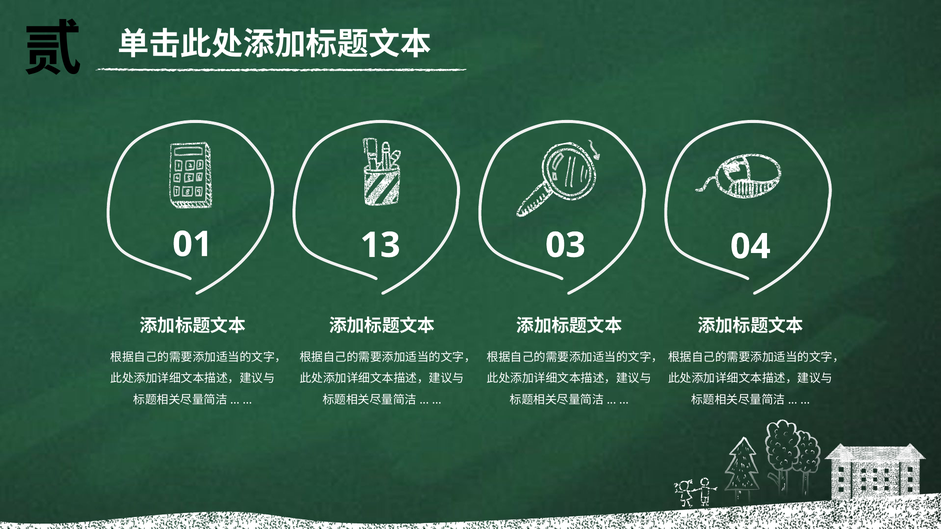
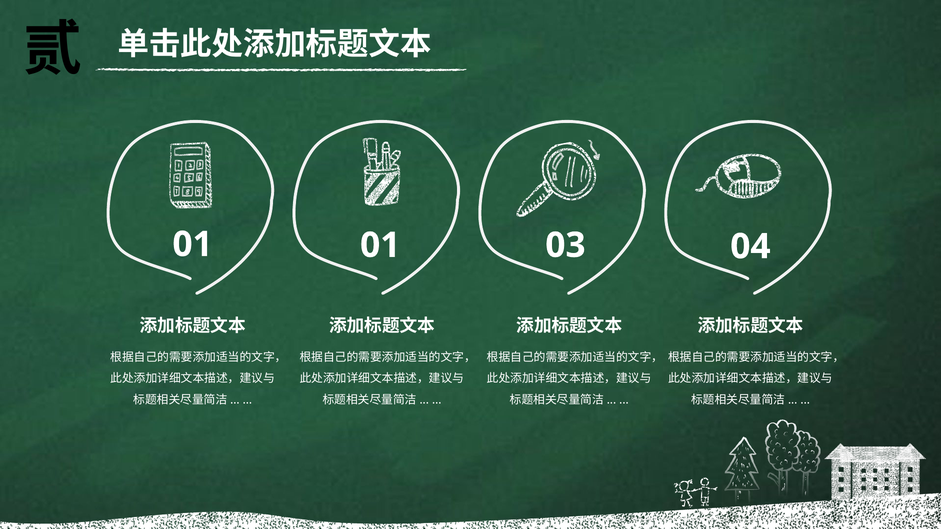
01 13: 13 -> 01
